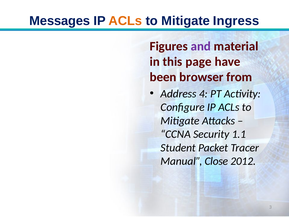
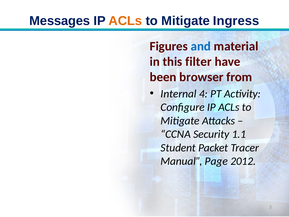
and colour: purple -> blue
page: page -> filter
Address: Address -> Internal
Close: Close -> Page
